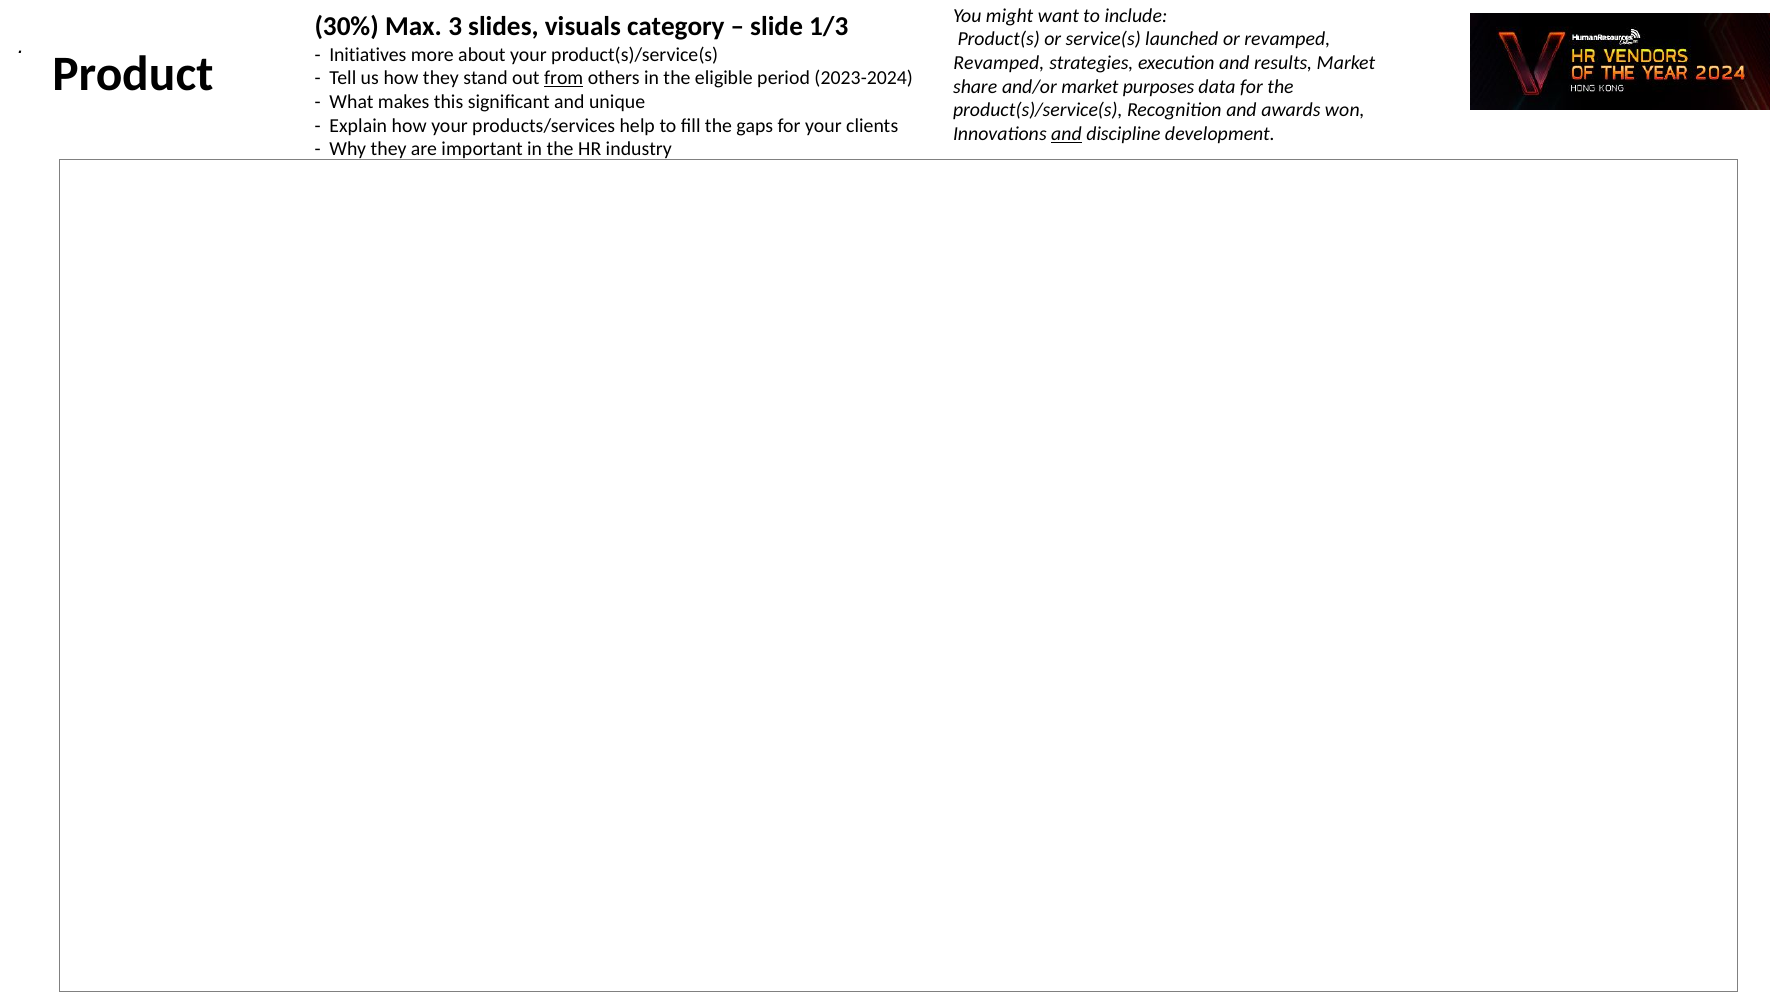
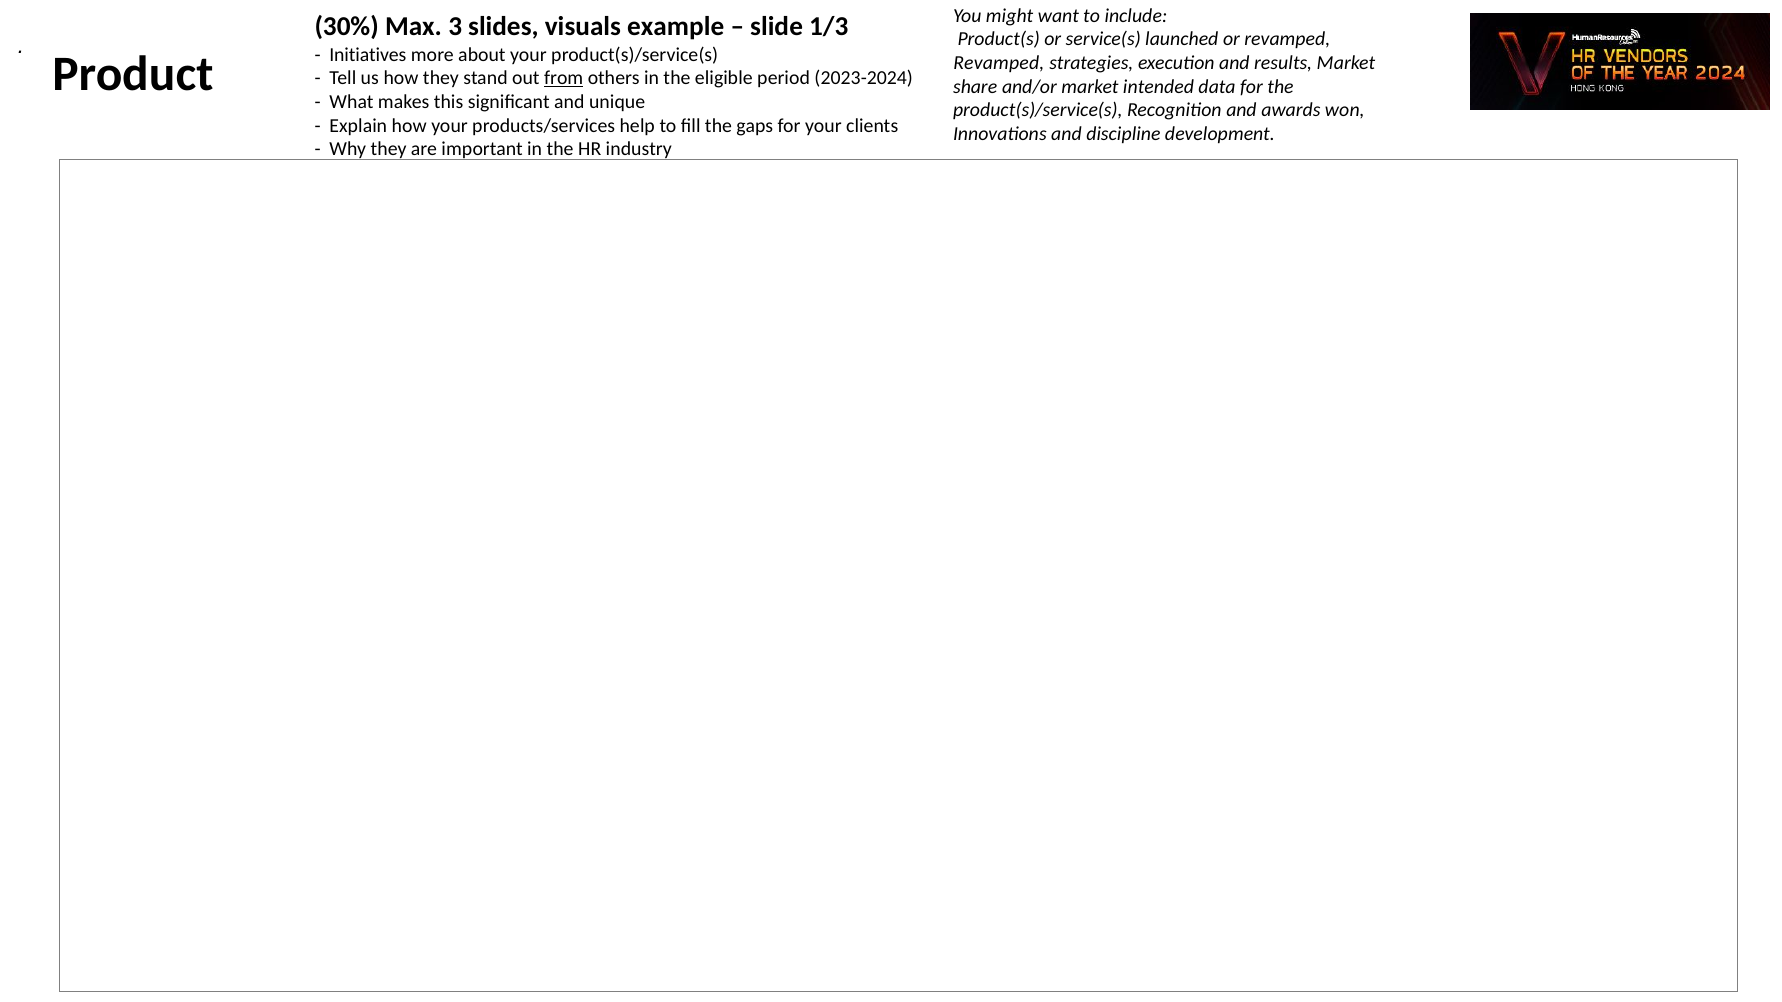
category: category -> example
purposes: purposes -> intended
and at (1066, 134) underline: present -> none
